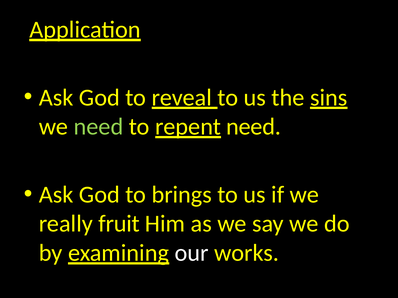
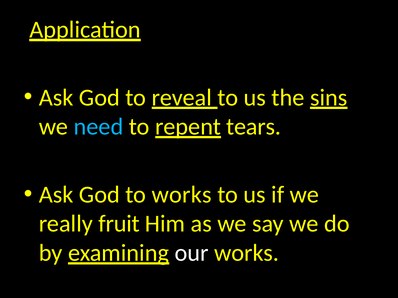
need at (98, 127) colour: light green -> light blue
need at (254, 127): need -> tears
to brings: brings -> works
